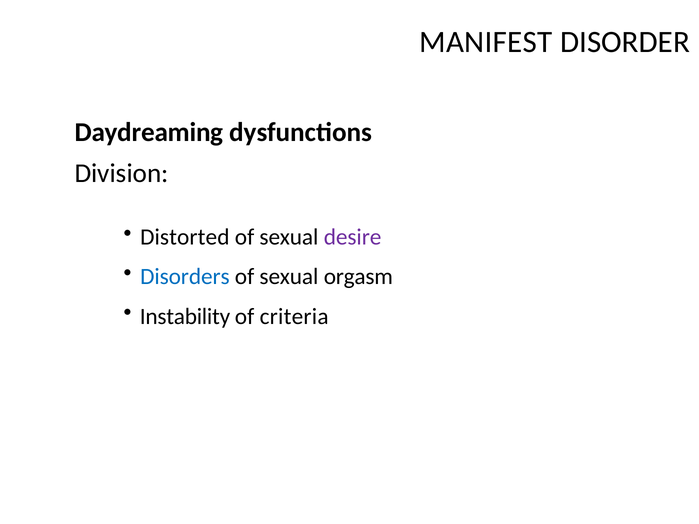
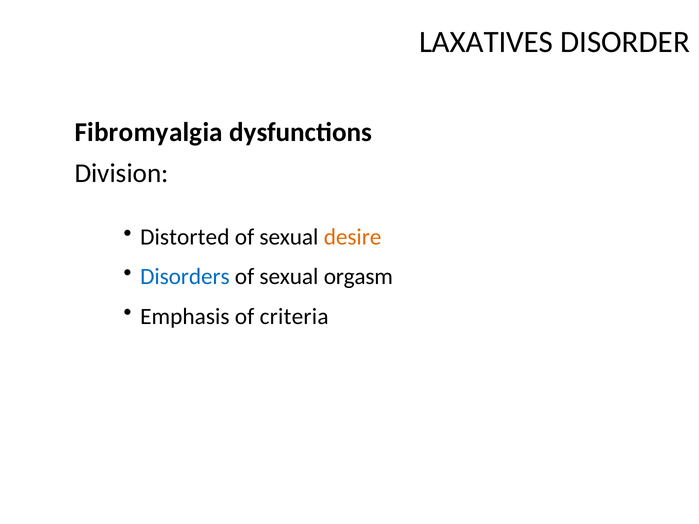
MANIFEST: MANIFEST -> LAXATIVES
Daydreaming: Daydreaming -> Fibromyalgia
desire colour: purple -> orange
Instability: Instability -> Emphasis
